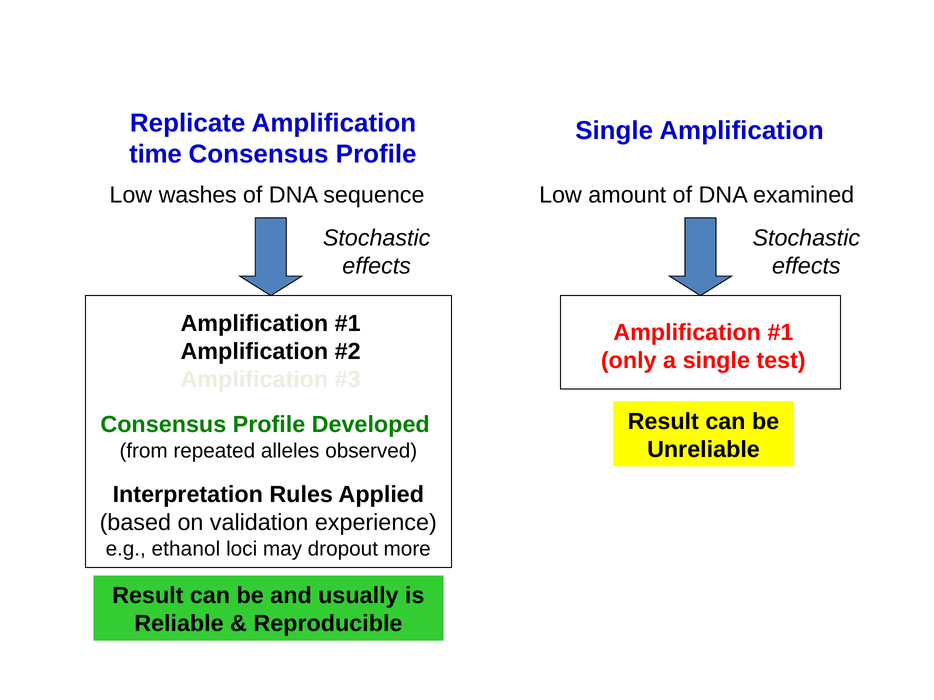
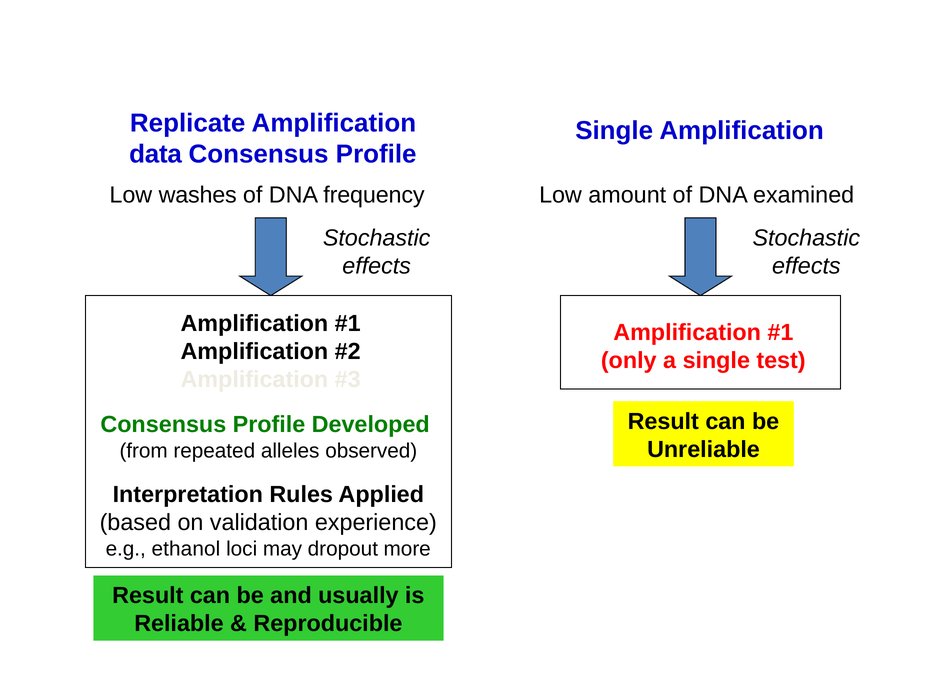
time: time -> data
sequence: sequence -> frequency
